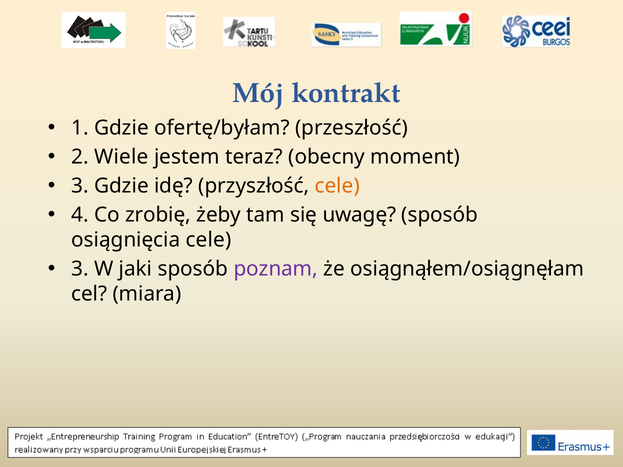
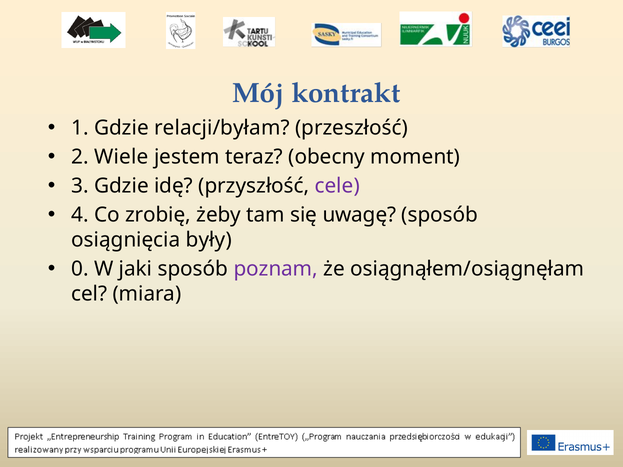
ofertę/byłam: ofertę/byłam -> relacji/byłam
cele at (337, 186) colour: orange -> purple
osiągnięcia cele: cele -> były
3 at (80, 269): 3 -> 0
